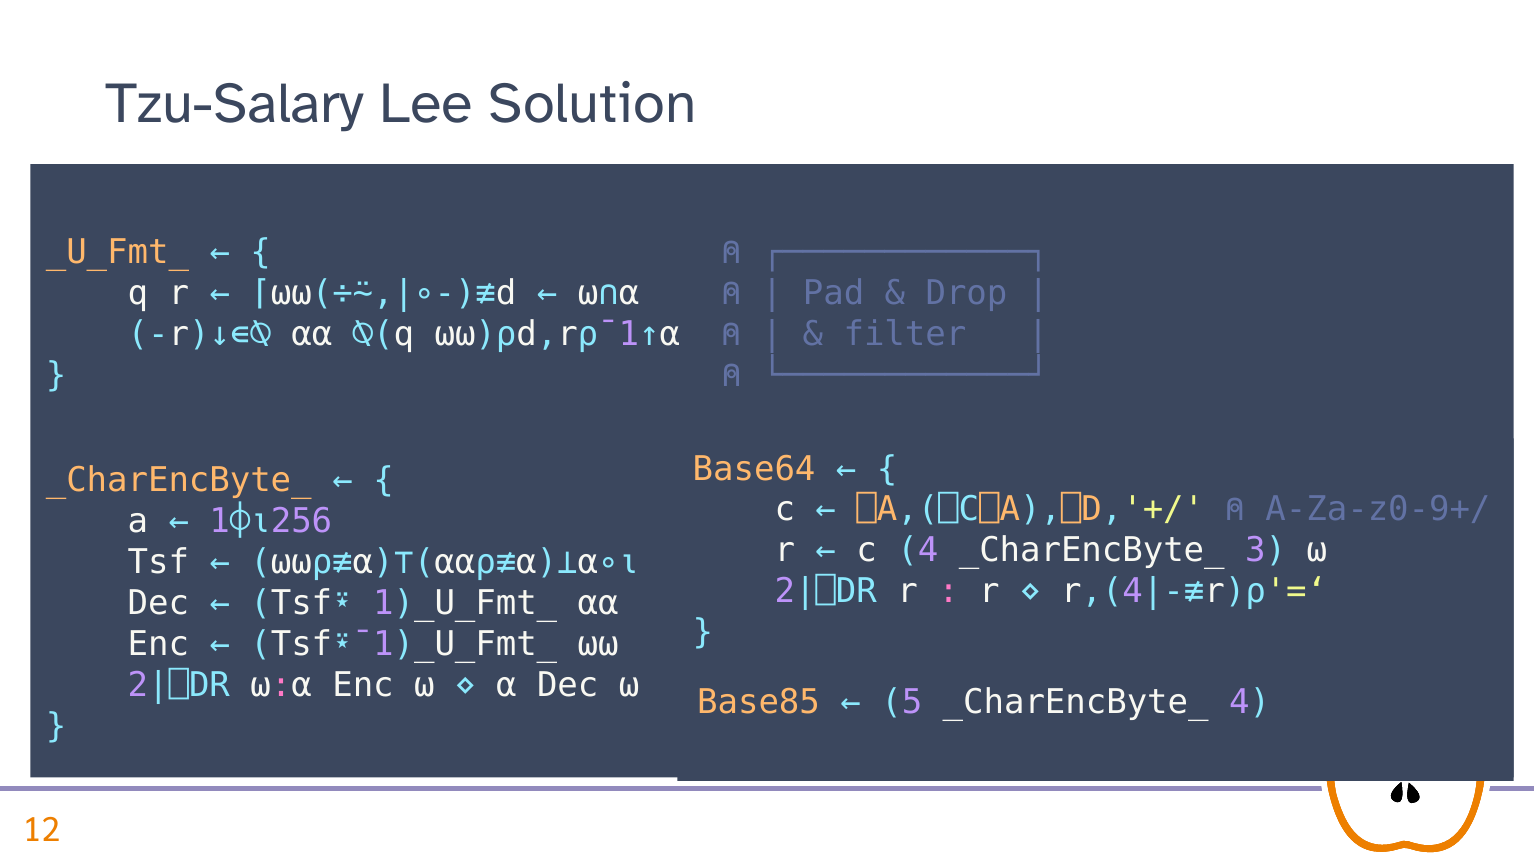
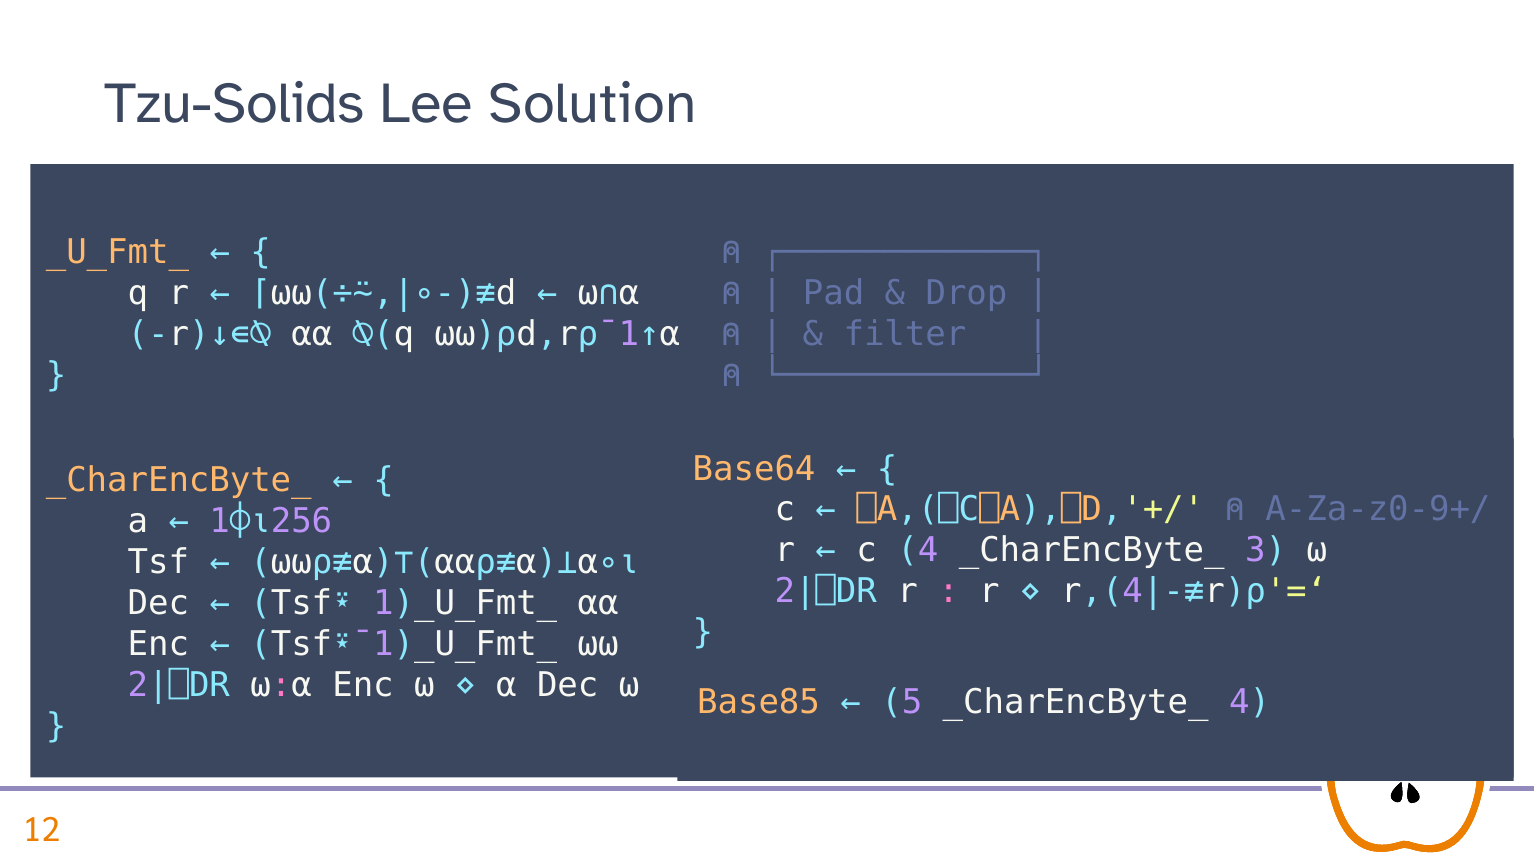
Tzu-Salary: Tzu-Salary -> Tzu-Solids
